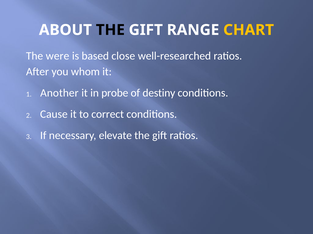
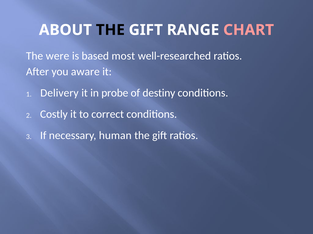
CHART colour: yellow -> pink
close: close -> most
whom: whom -> aware
Another: Another -> Delivery
Cause: Cause -> Costly
elevate: elevate -> human
